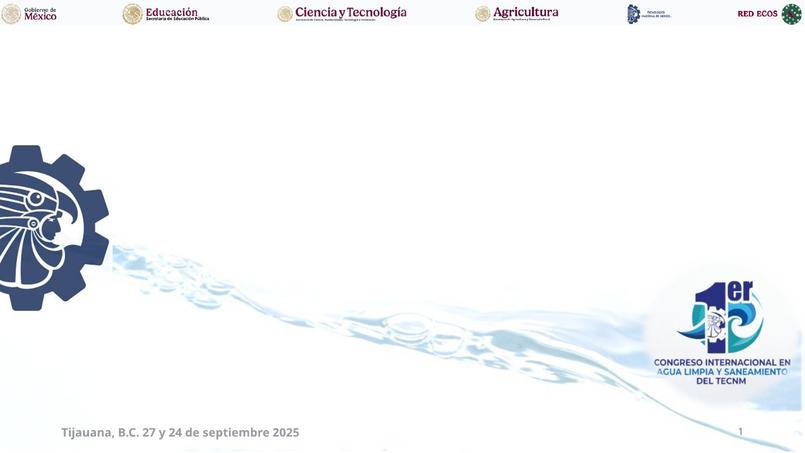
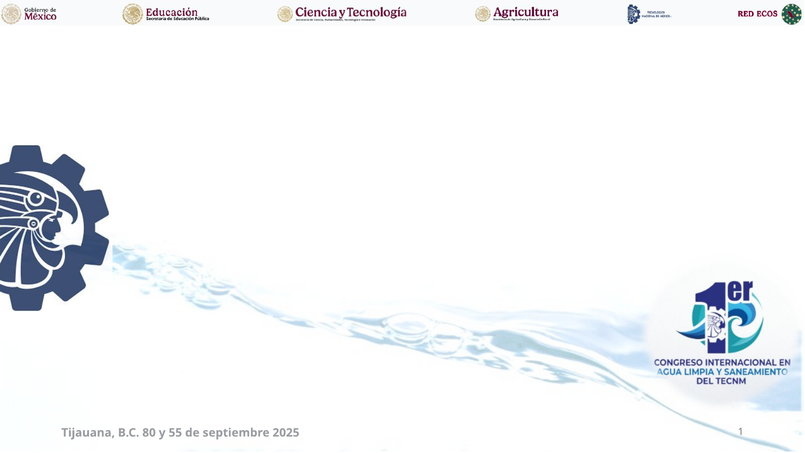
27: 27 -> 80
24: 24 -> 55
